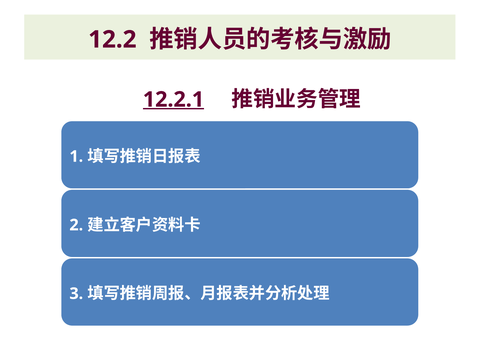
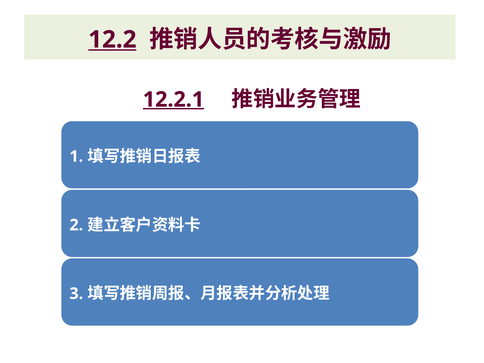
12.2 underline: none -> present
